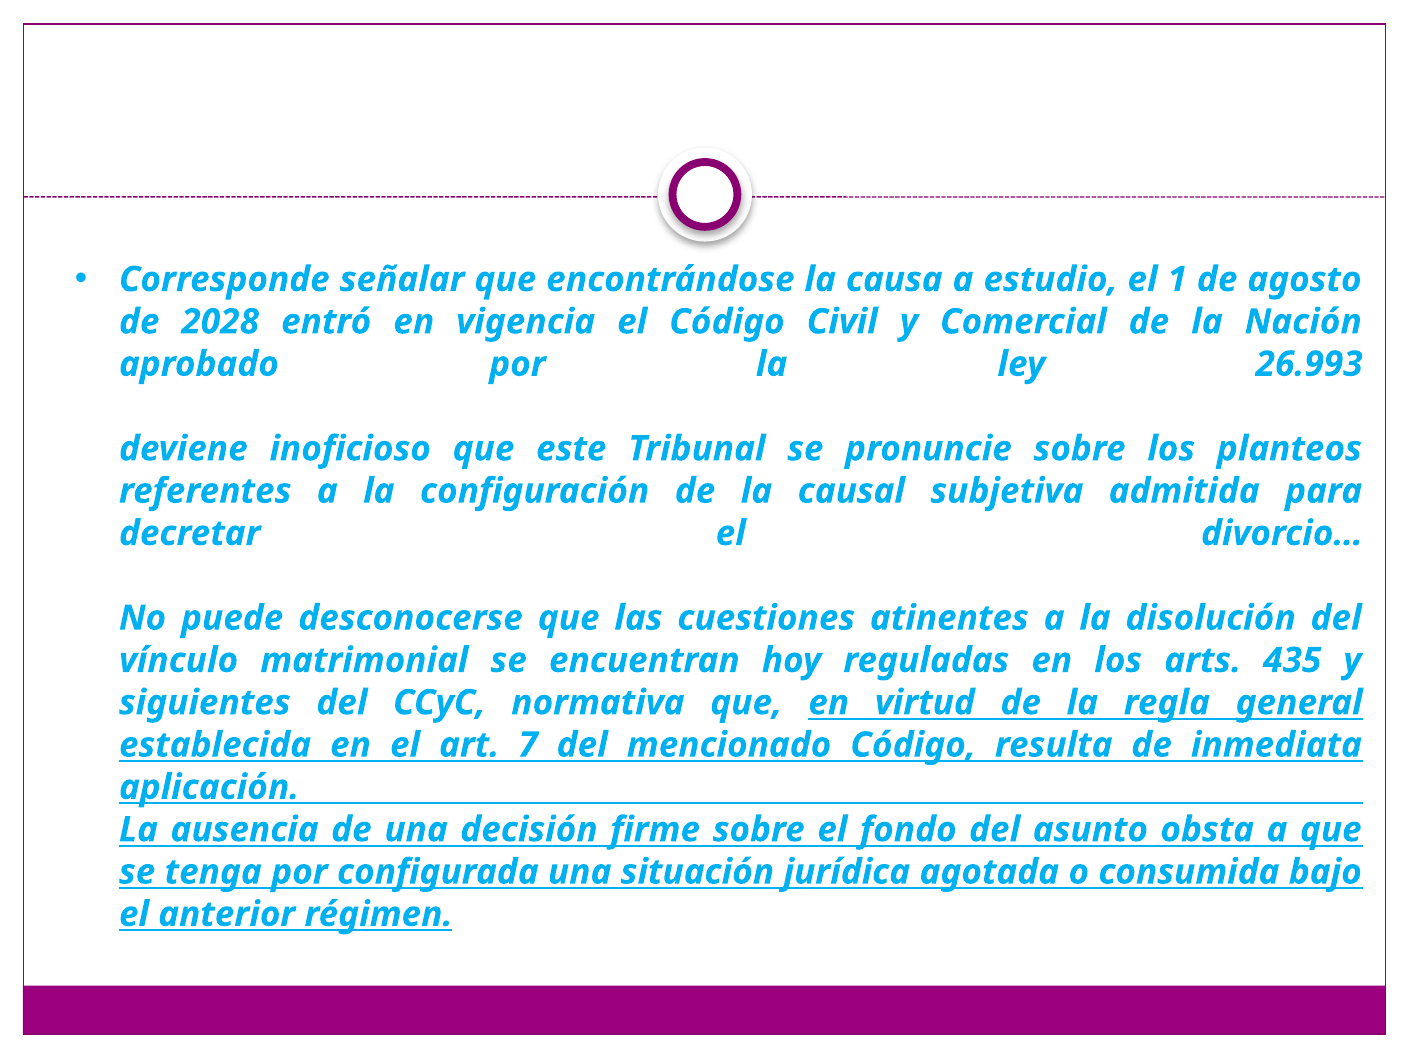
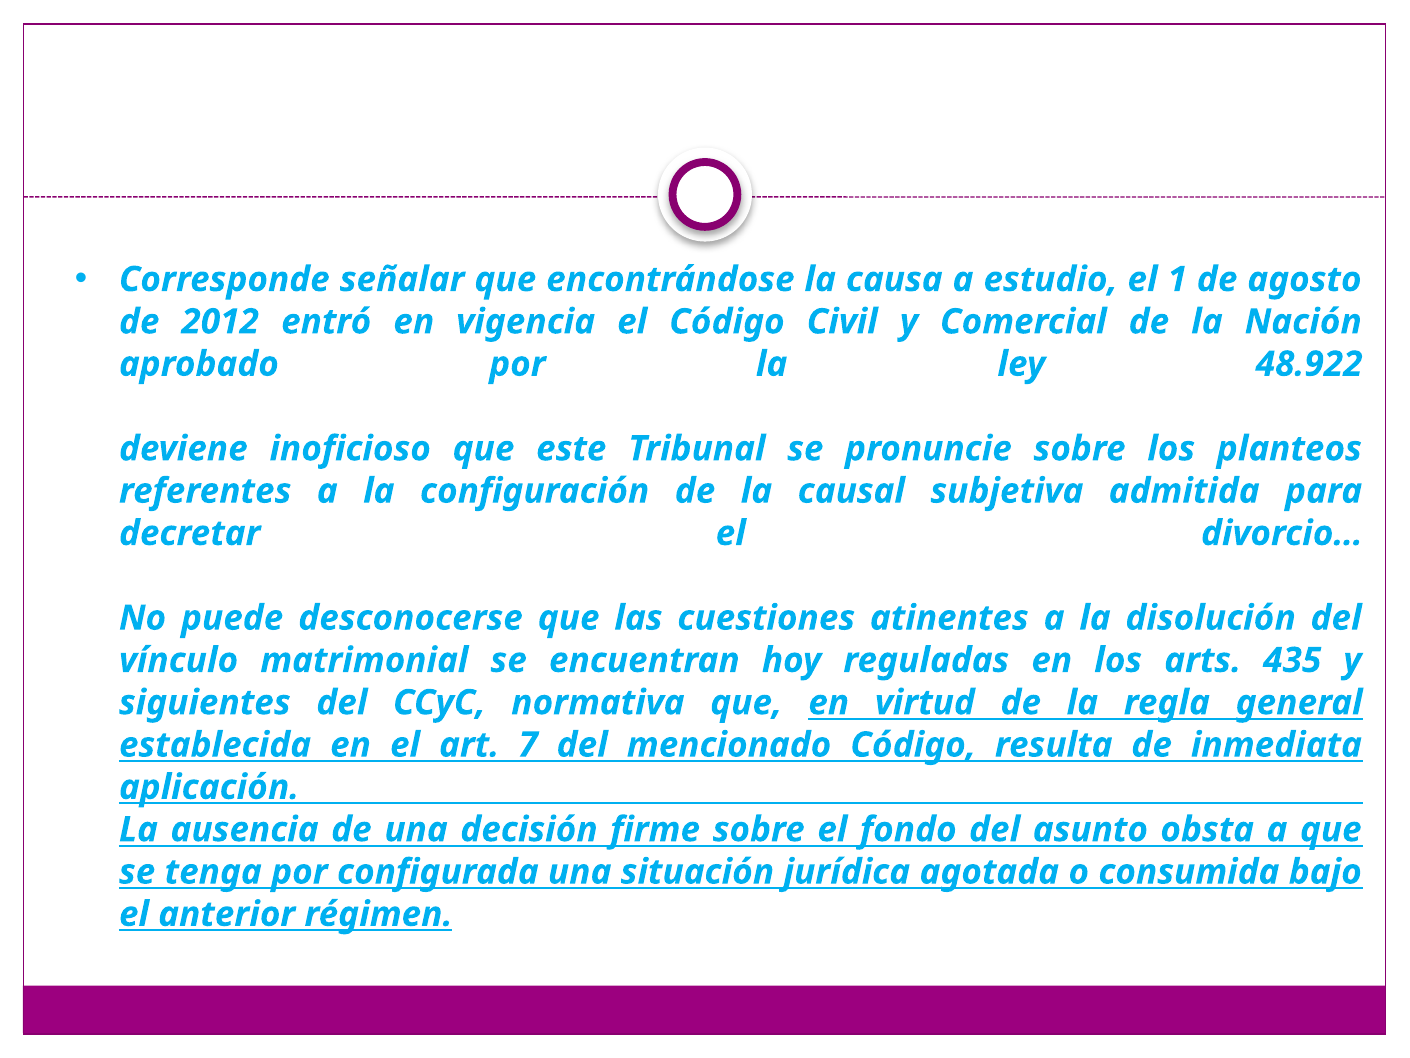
2028: 2028 -> 2012
26.993: 26.993 -> 48.922
